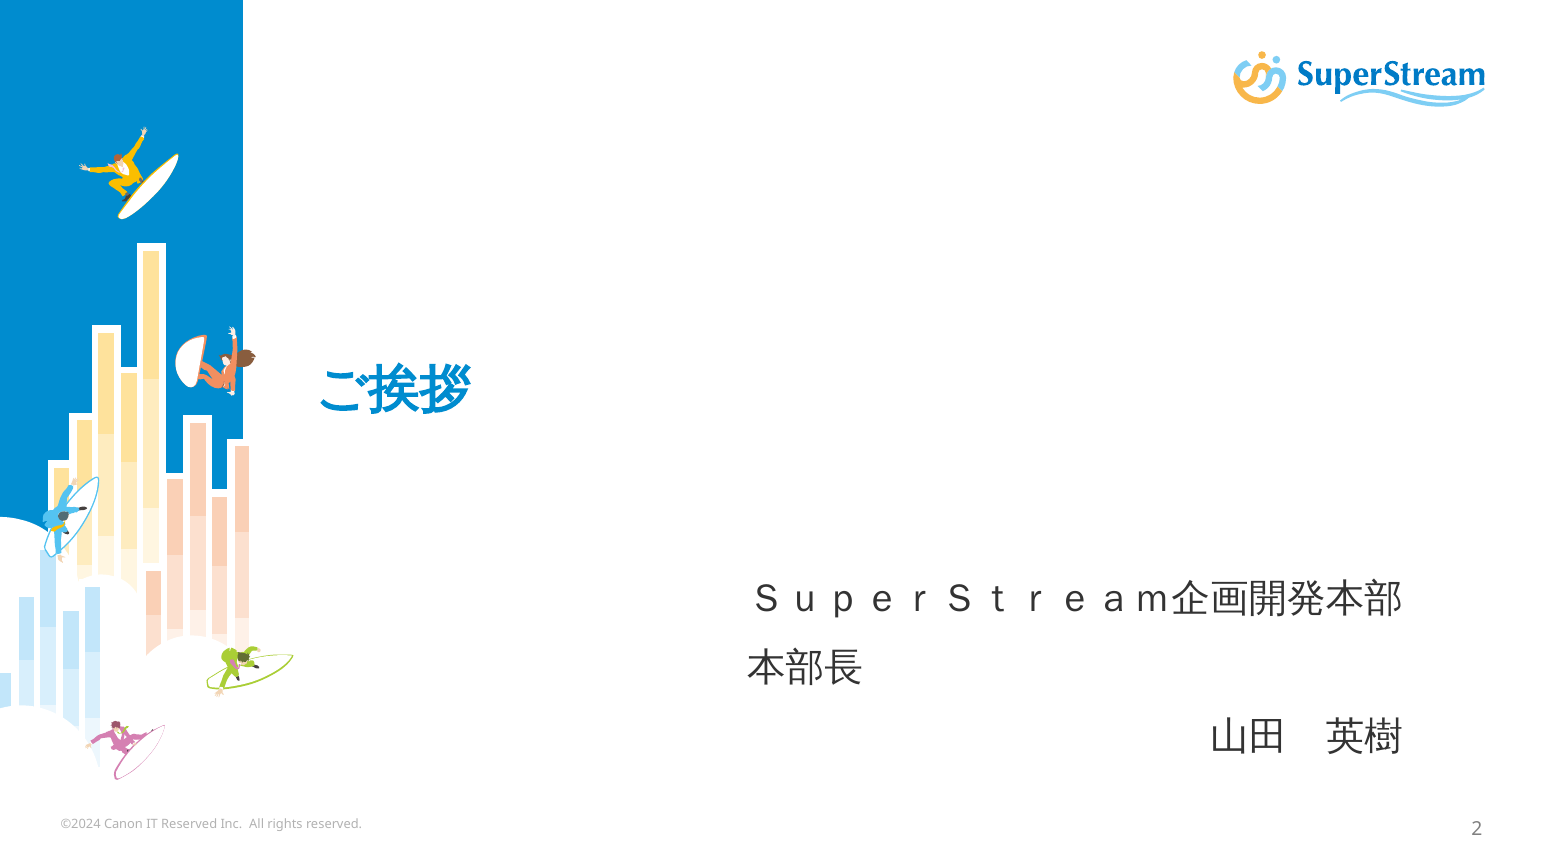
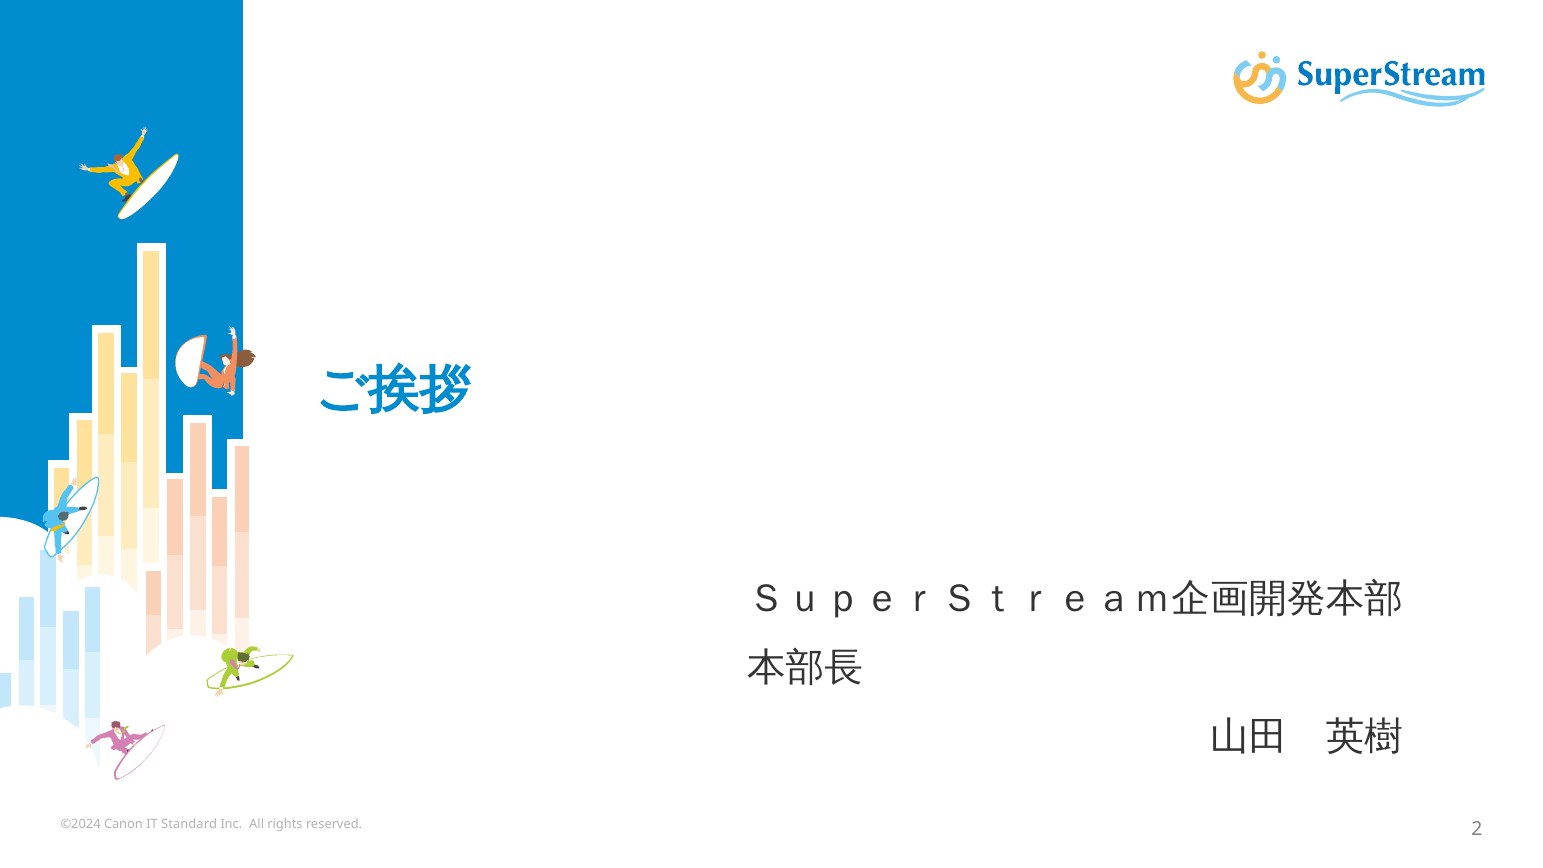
IT Reserved: Reserved -> Standard
